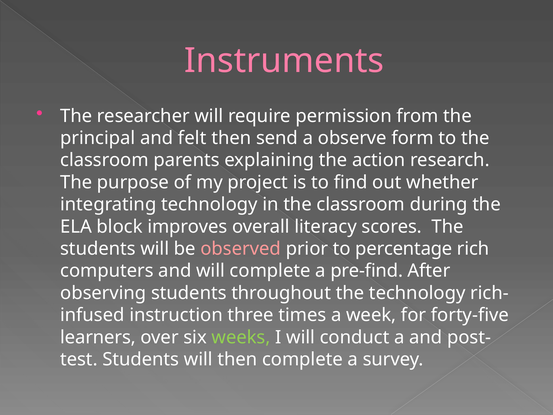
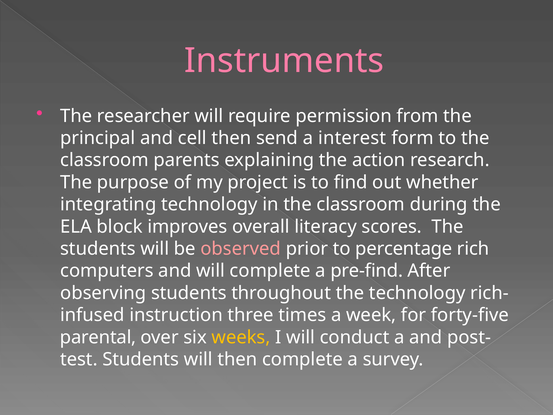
felt: felt -> cell
observe: observe -> interest
learners: learners -> parental
weeks colour: light green -> yellow
